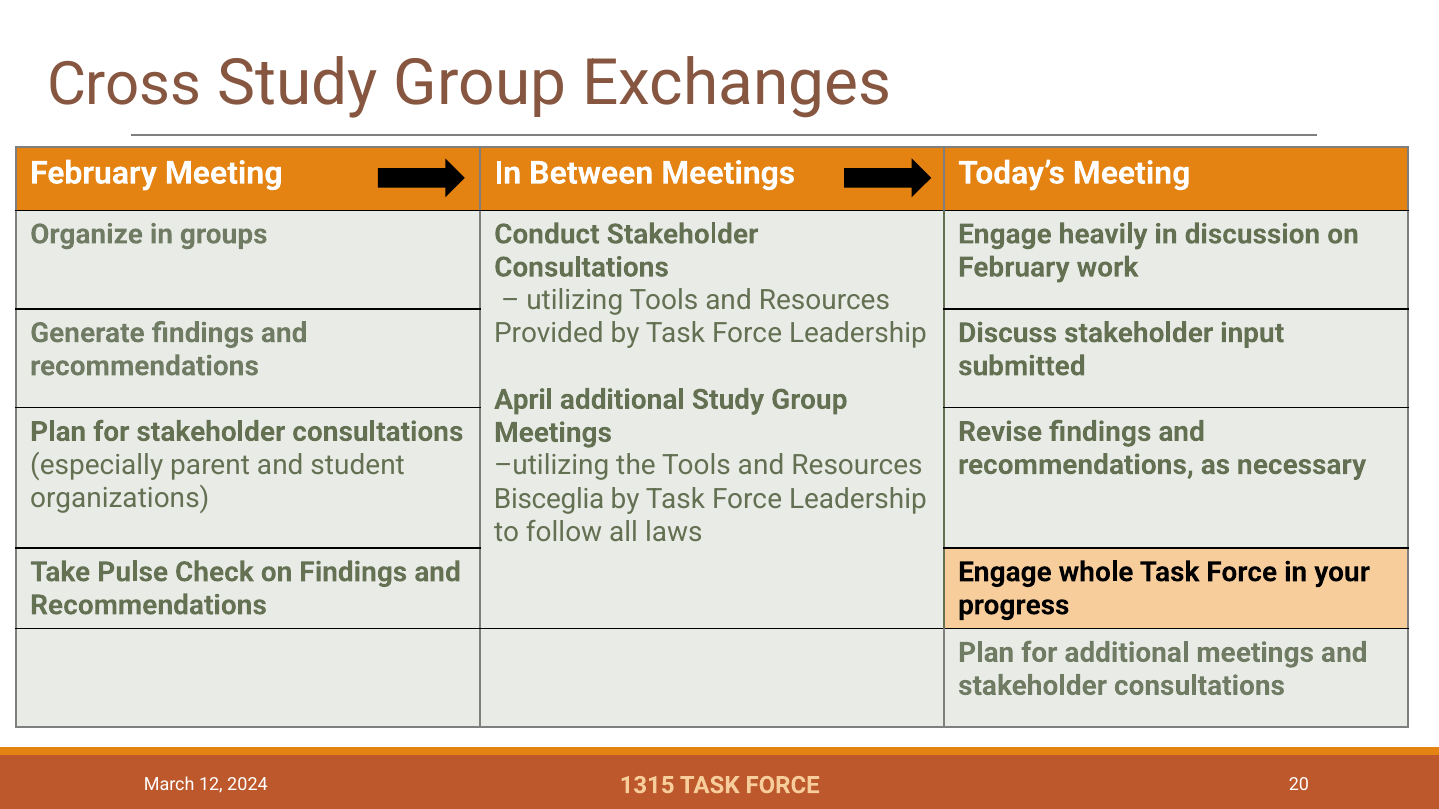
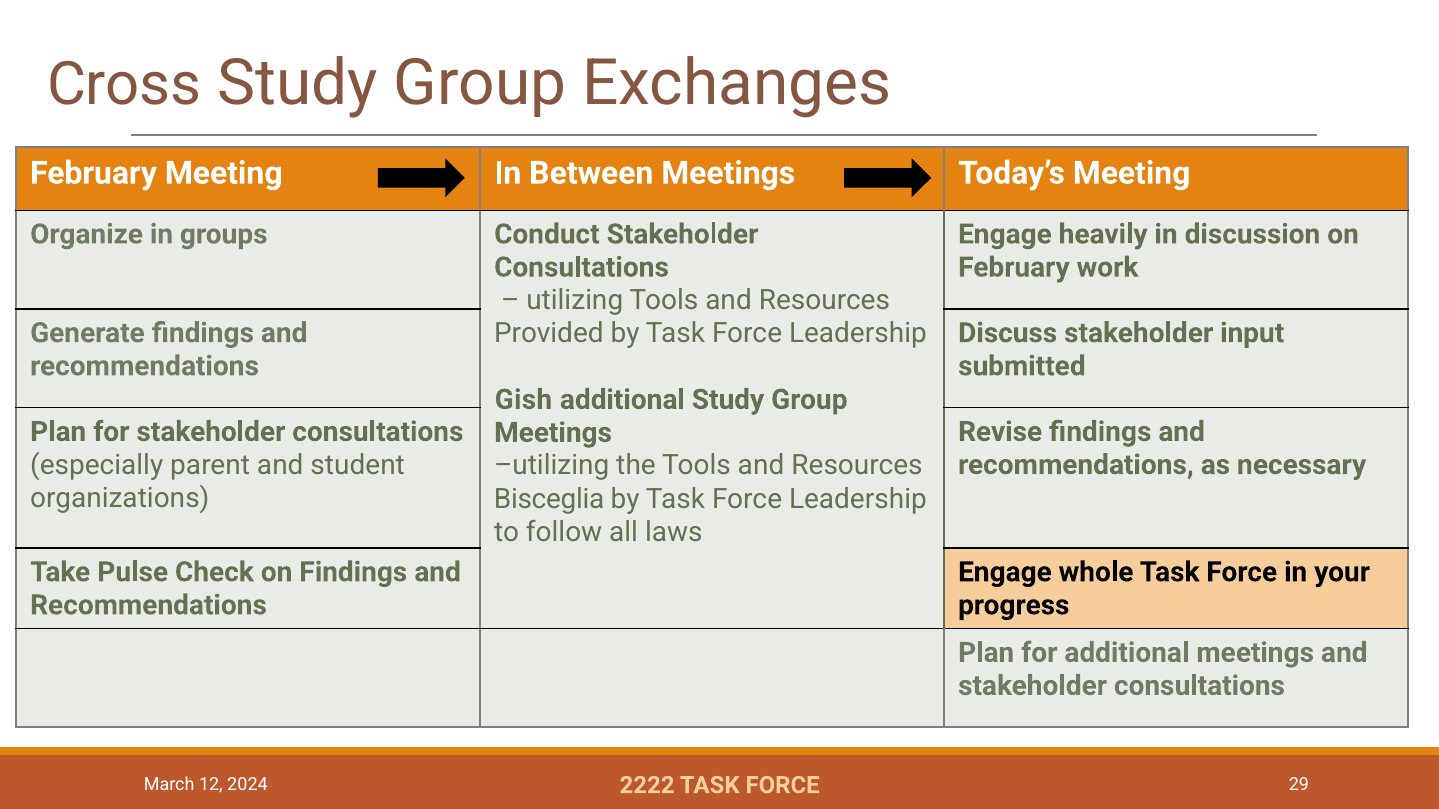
April: April -> Gish
1315: 1315 -> 2222
20: 20 -> 29
